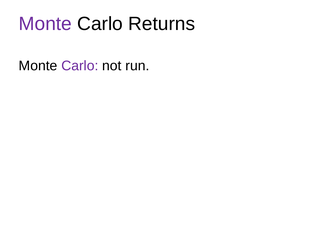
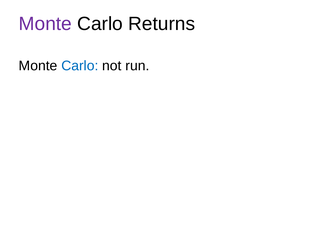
Carlo at (80, 66) colour: purple -> blue
